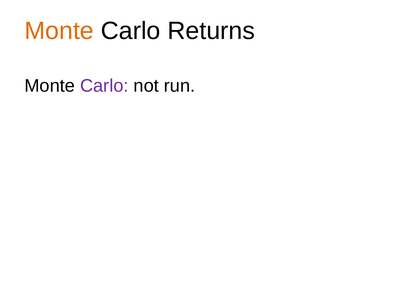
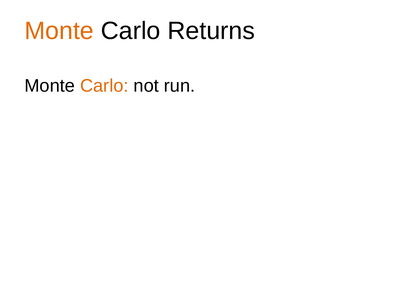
Carlo at (104, 86) colour: purple -> orange
